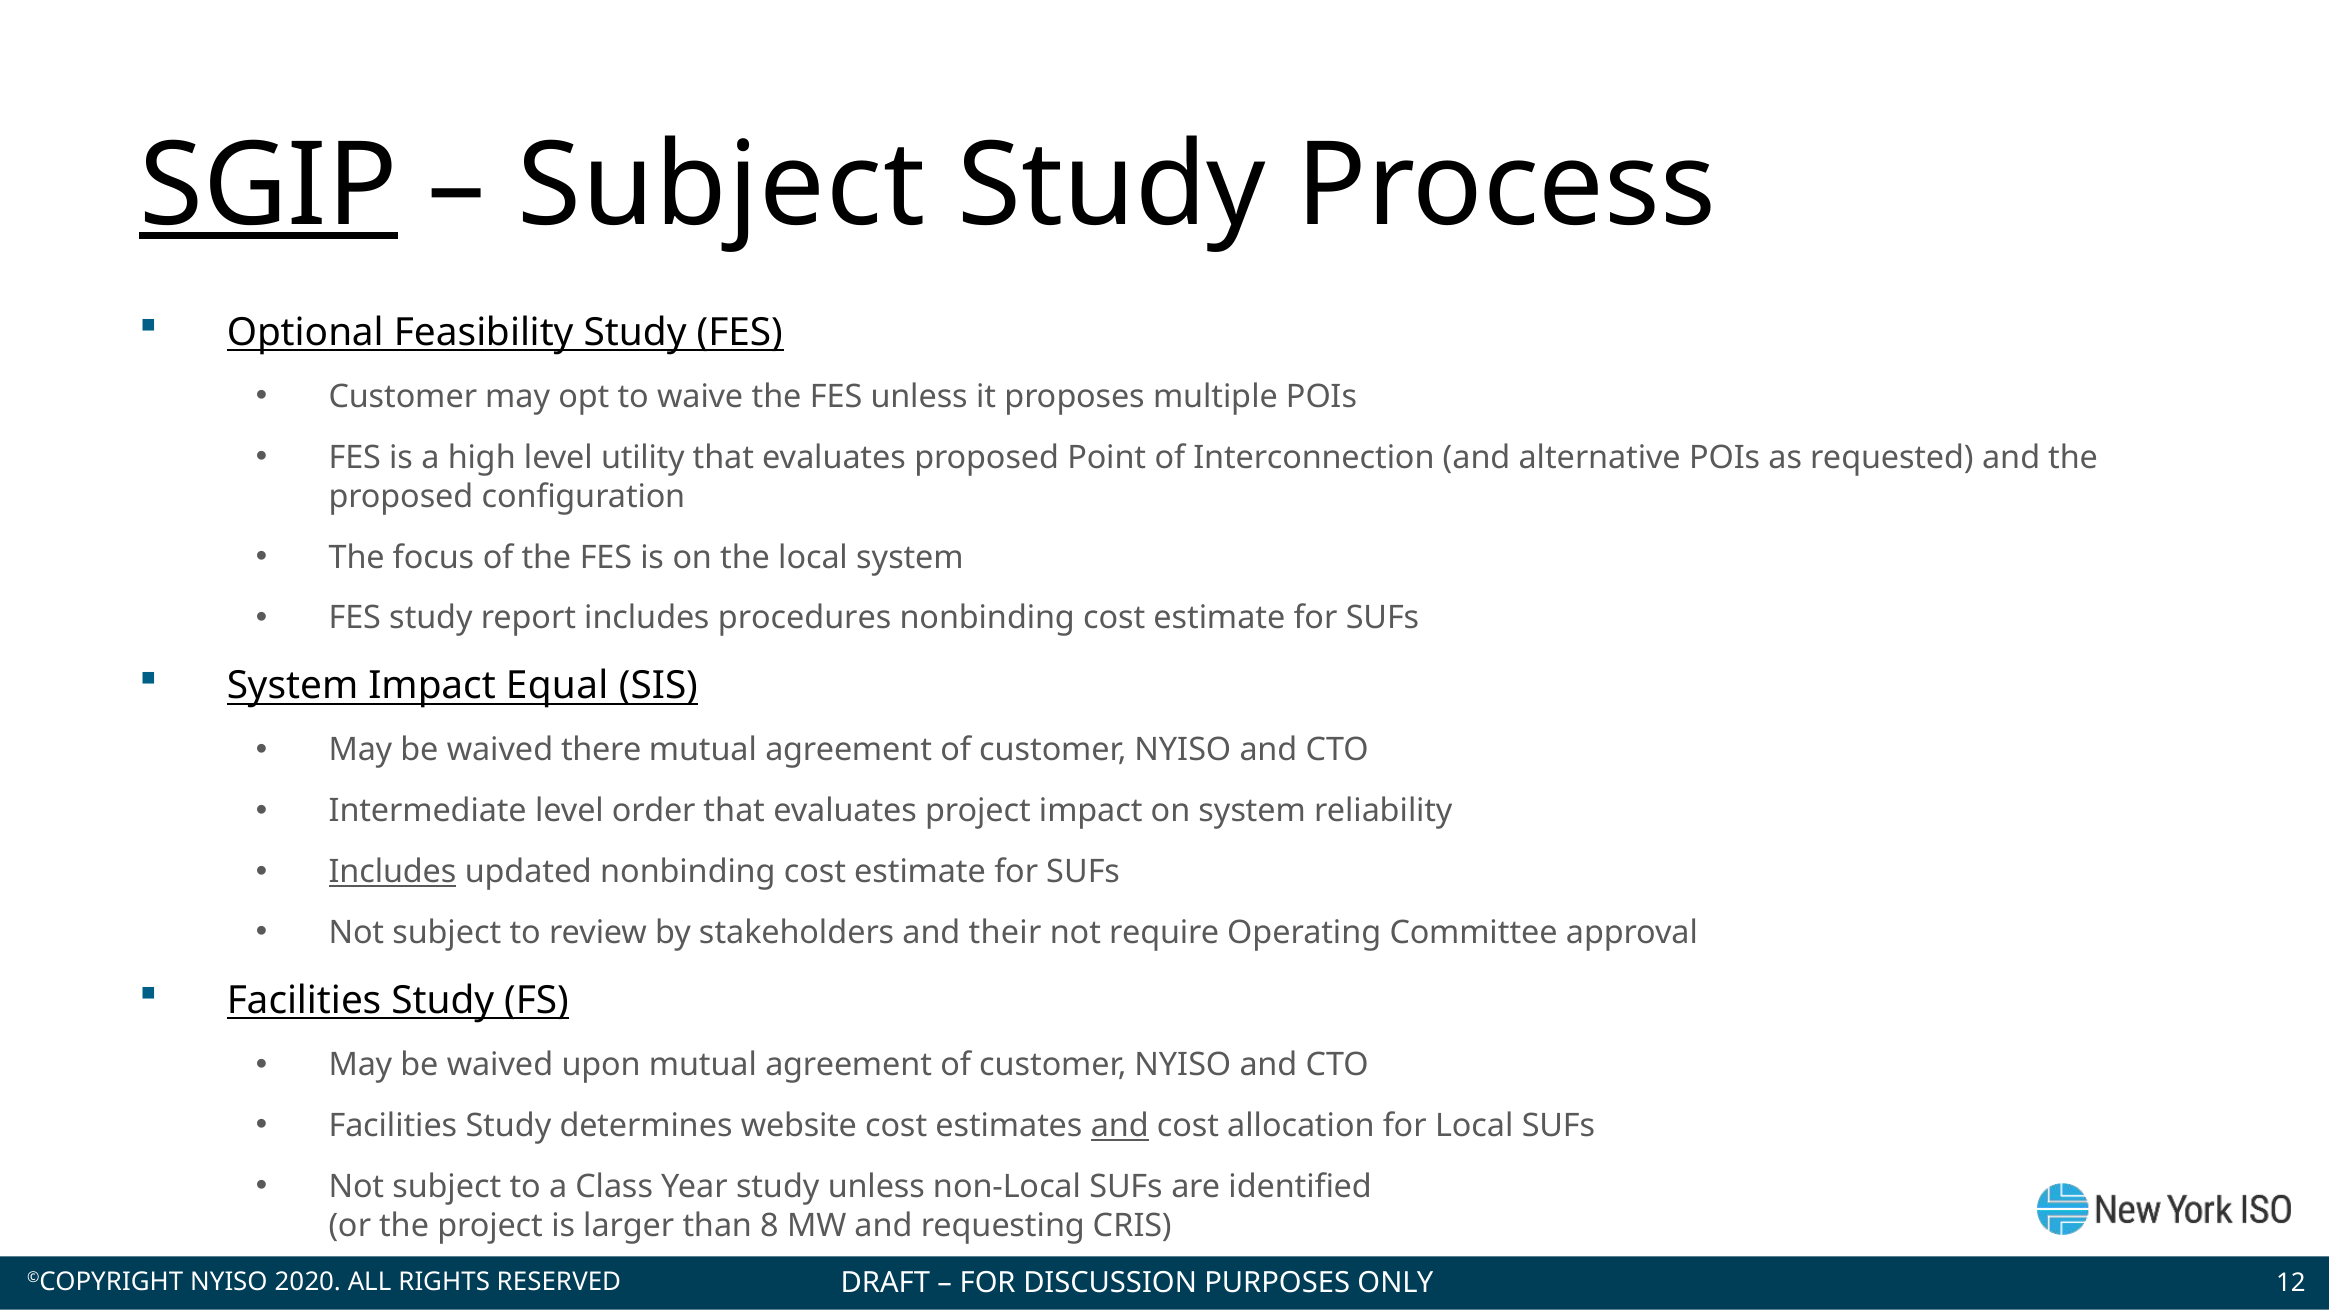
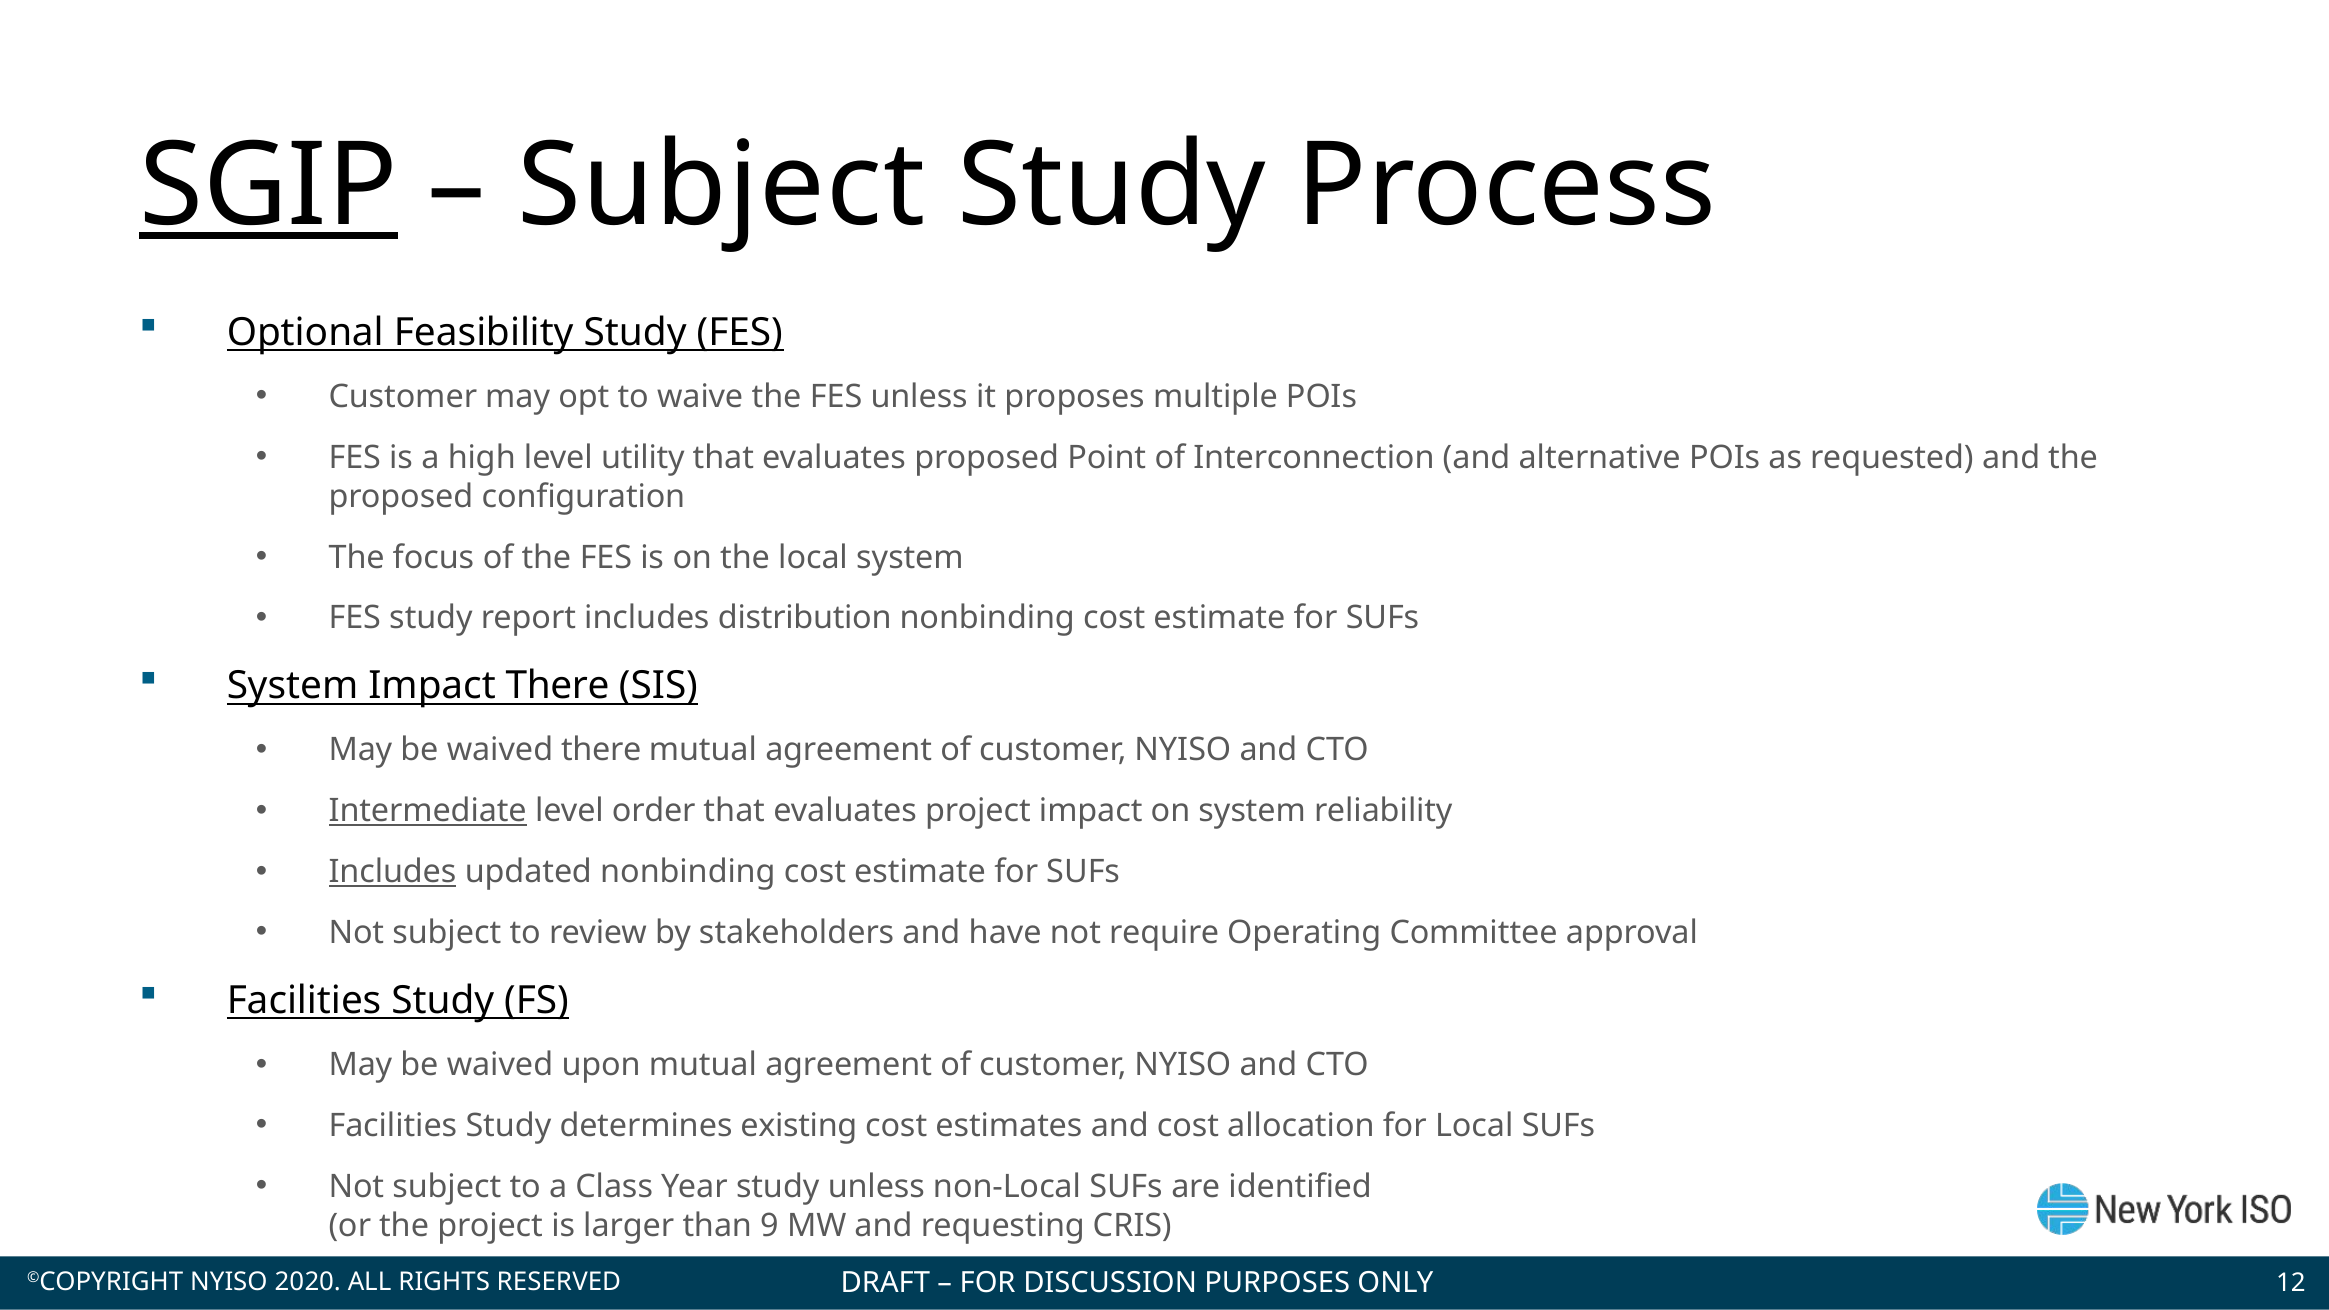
procedures: procedures -> distribution
Impact Equal: Equal -> There
Intermediate underline: none -> present
their: their -> have
website: website -> existing
and at (1120, 1126) underline: present -> none
8: 8 -> 9
